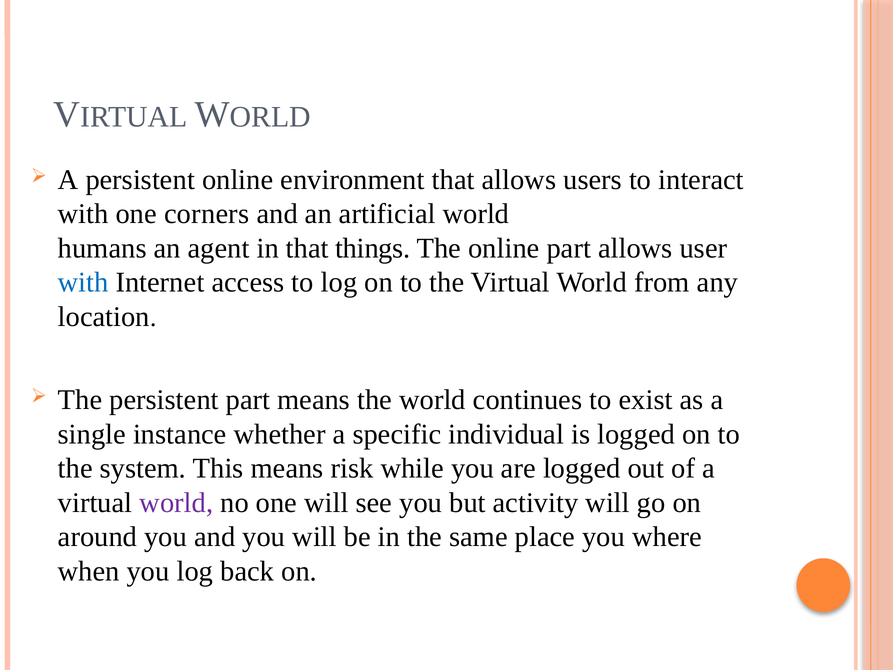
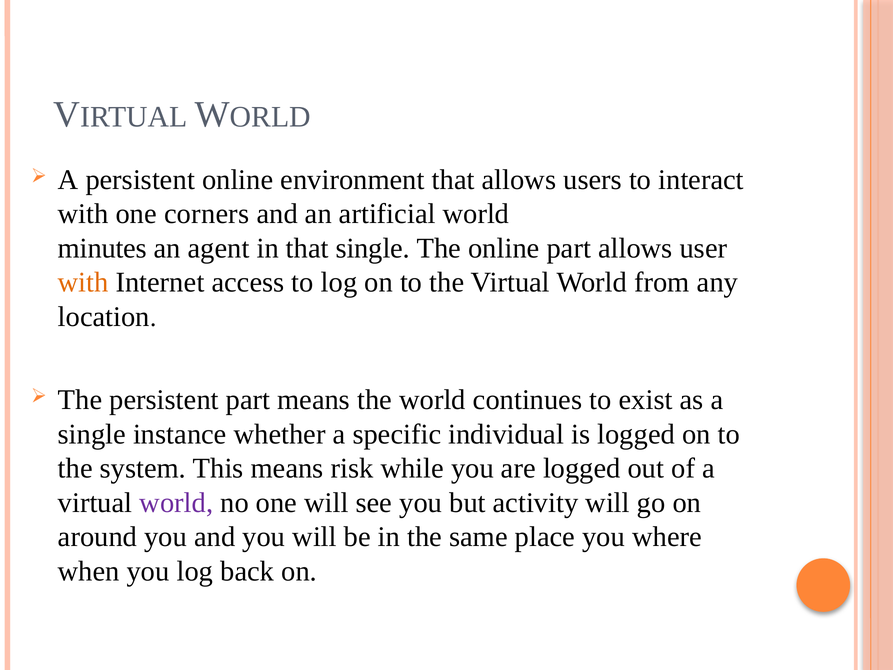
humans: humans -> minutes
that things: things -> single
with at (83, 282) colour: blue -> orange
